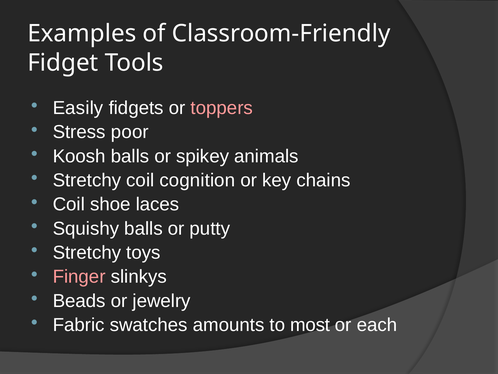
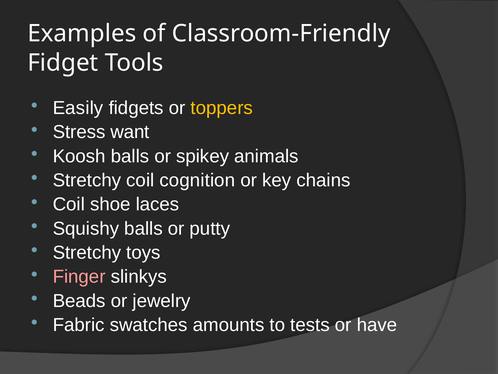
toppers colour: pink -> yellow
poor: poor -> want
most: most -> tests
each: each -> have
